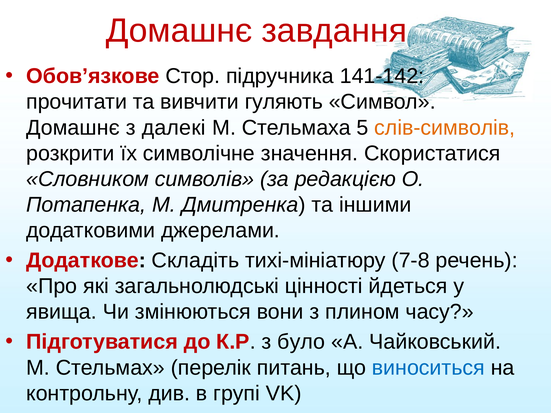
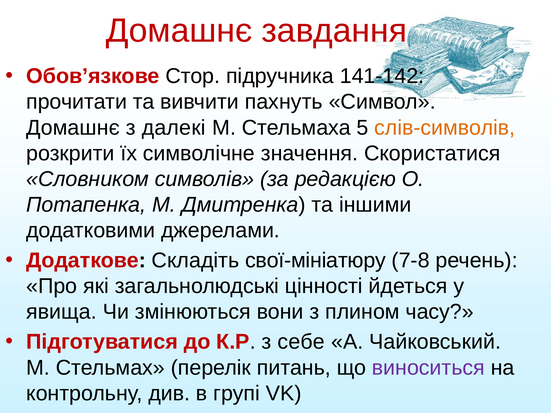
гуляють: гуляють -> пахнуть
тихі-мініатюру: тихі-мініатюру -> свої-мініатюру
було: було -> себе
виноситься colour: blue -> purple
